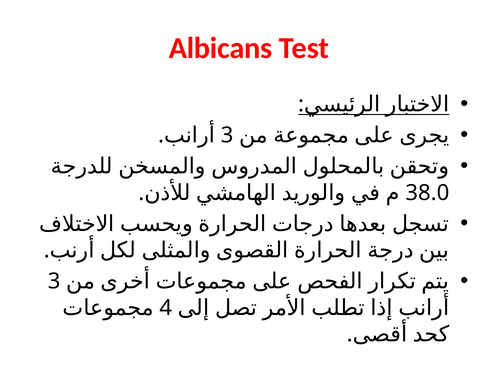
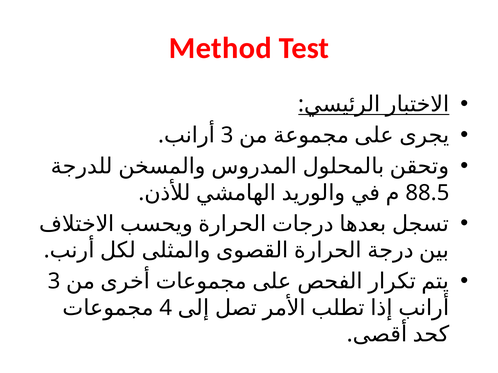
Albicans: Albicans -> Method
38.0: 38.0 -> 88.5
